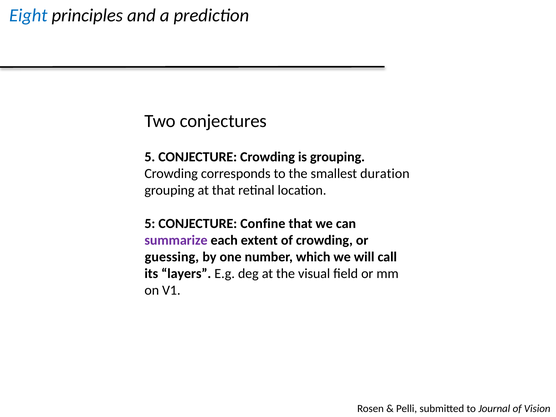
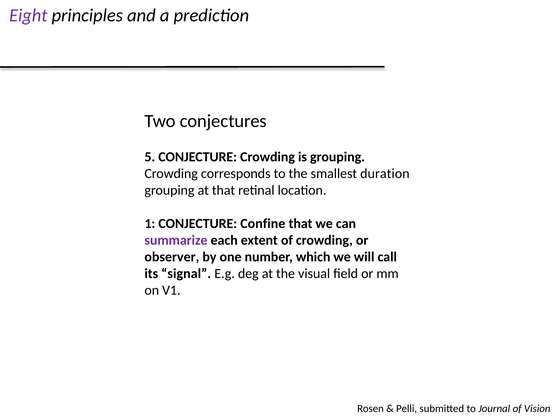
Eight colour: blue -> purple
5 at (150, 224): 5 -> 1
guessing: guessing -> observer
layers: layers -> signal
